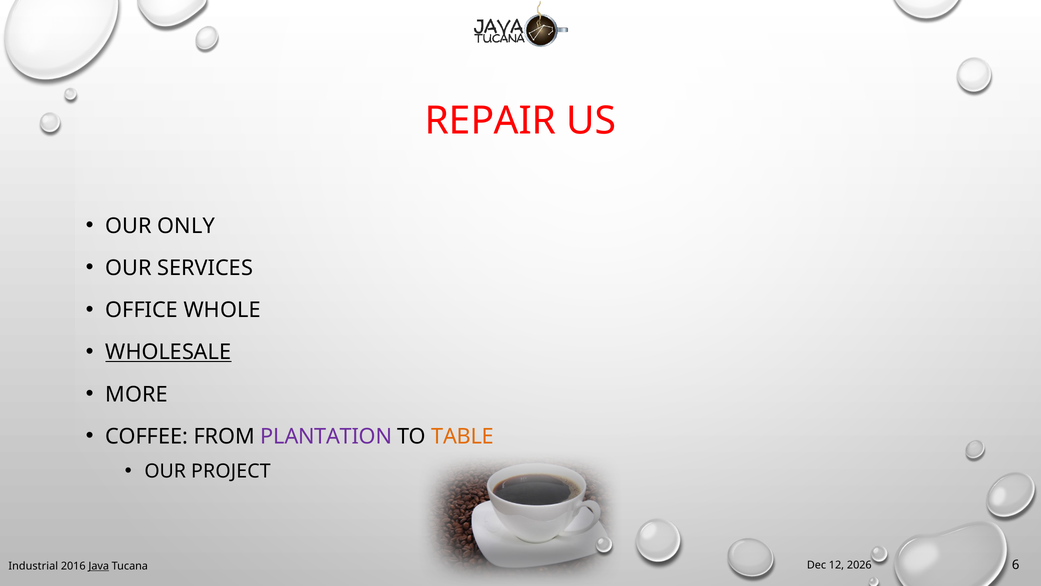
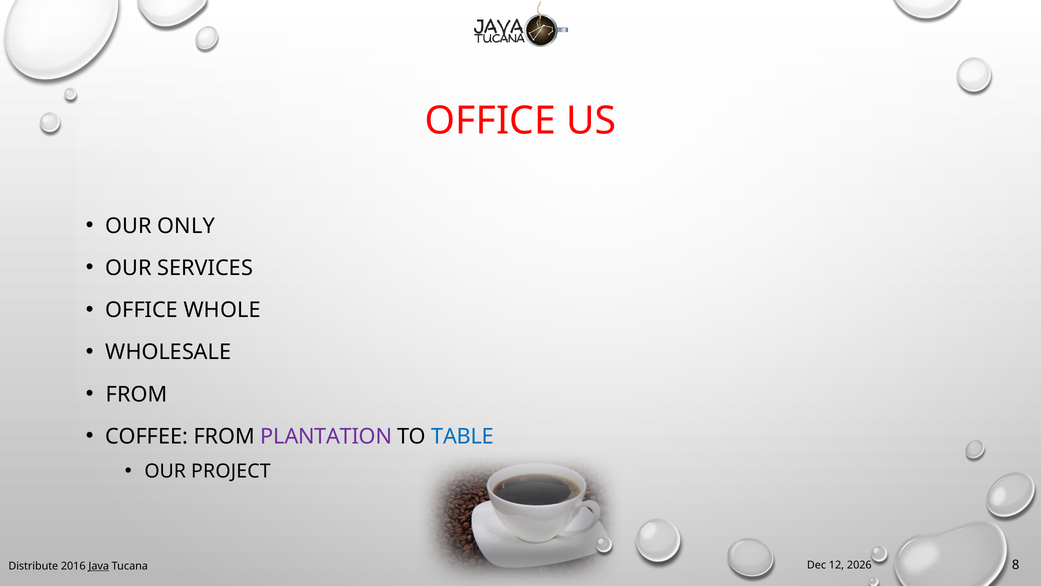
REPAIR at (490, 121): REPAIR -> OFFICE
WHOLESALE underline: present -> none
MORE at (137, 394): MORE -> FROM
TABLE colour: orange -> blue
Industrial: Industrial -> Distribute
6: 6 -> 8
